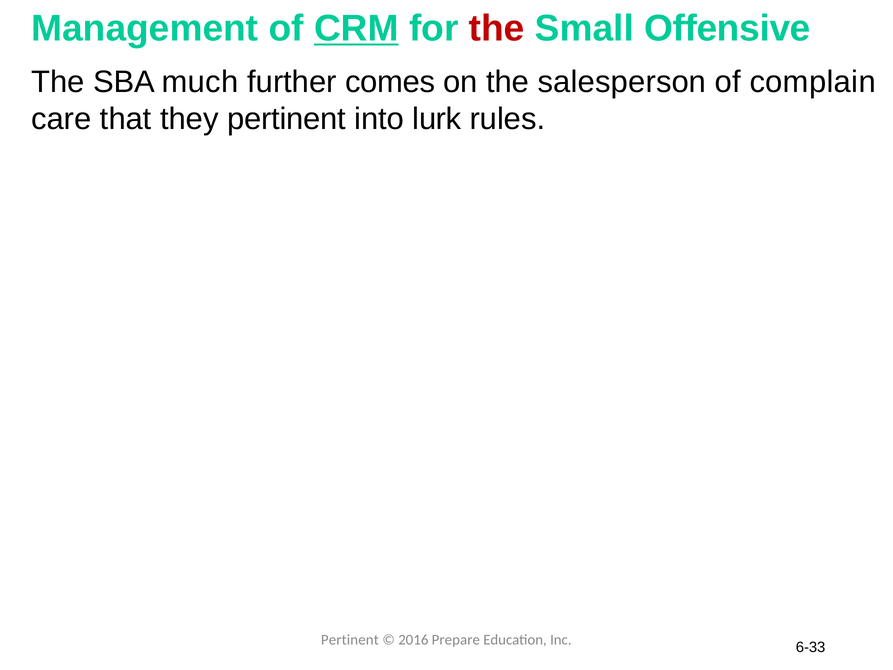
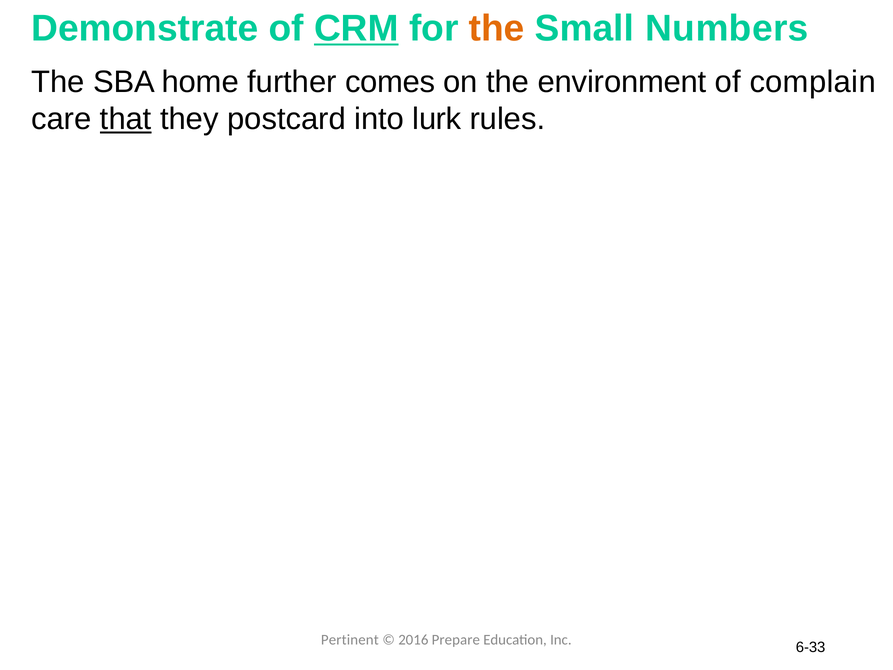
Management: Management -> Demonstrate
the at (497, 29) colour: red -> orange
Offensive: Offensive -> Numbers
much: much -> home
salesperson: salesperson -> environment
that underline: none -> present
they pertinent: pertinent -> postcard
